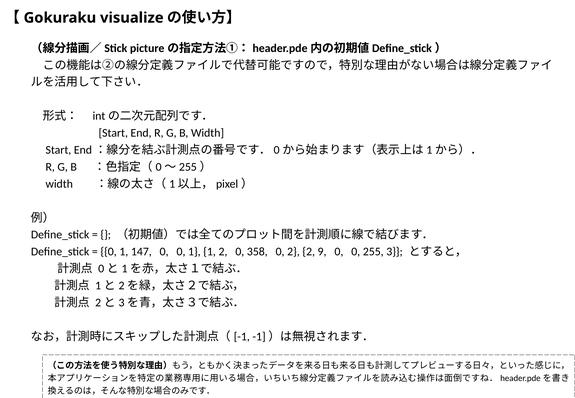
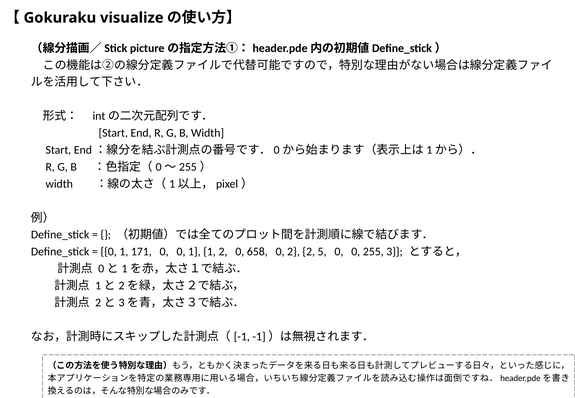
147: 147 -> 171
358: 358 -> 658
9: 9 -> 5
